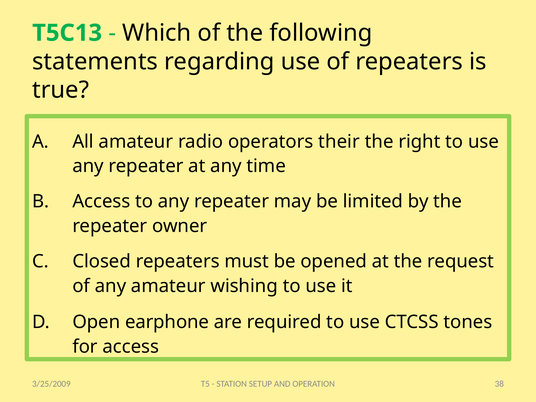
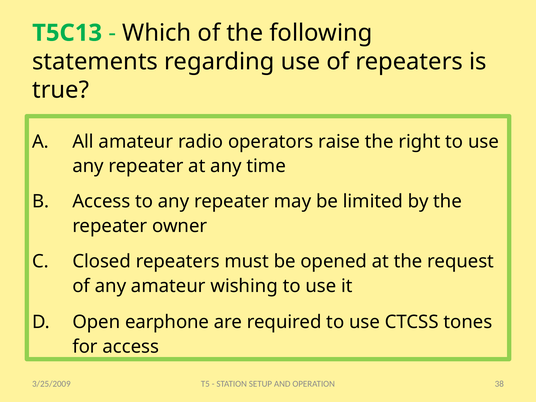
their: their -> raise
